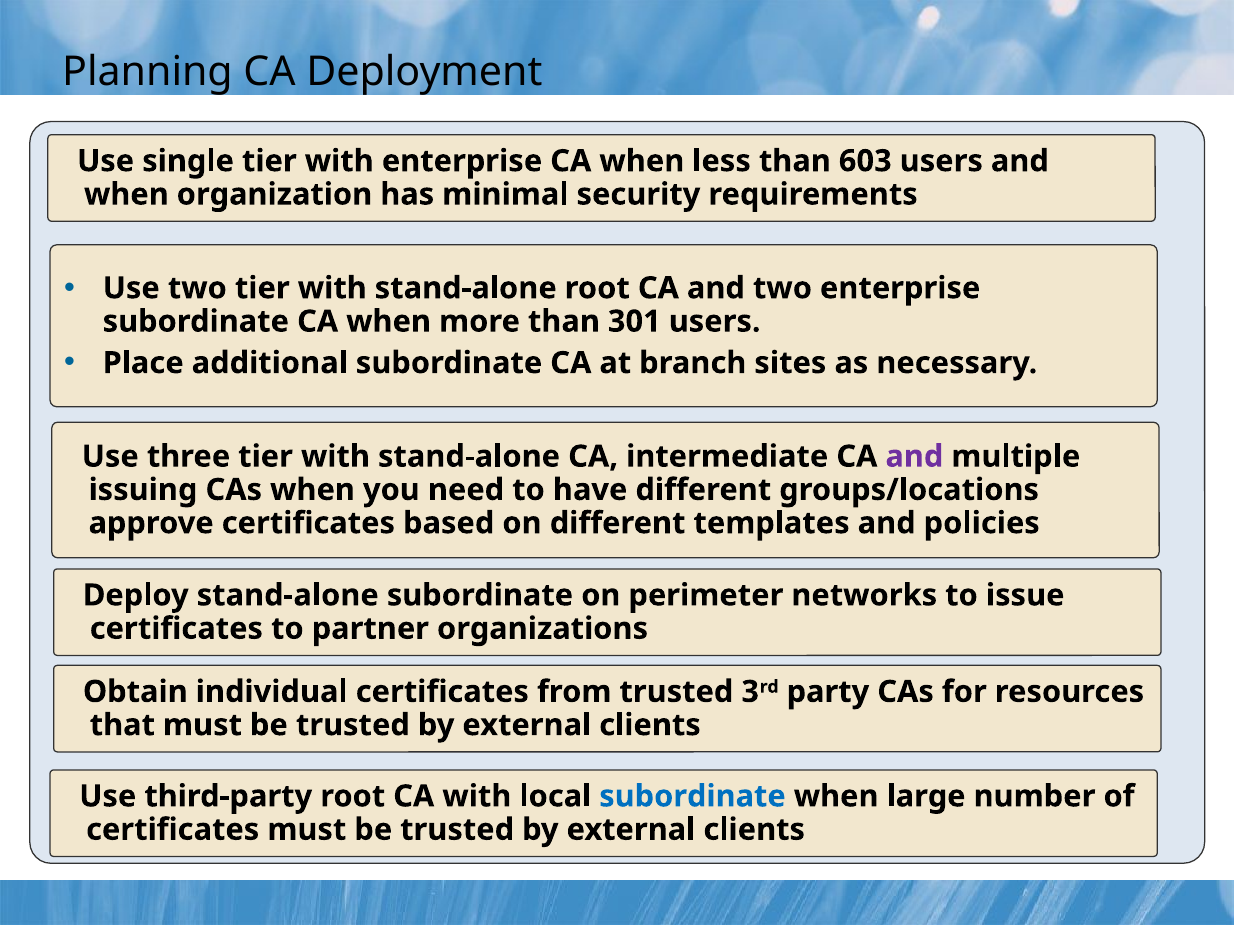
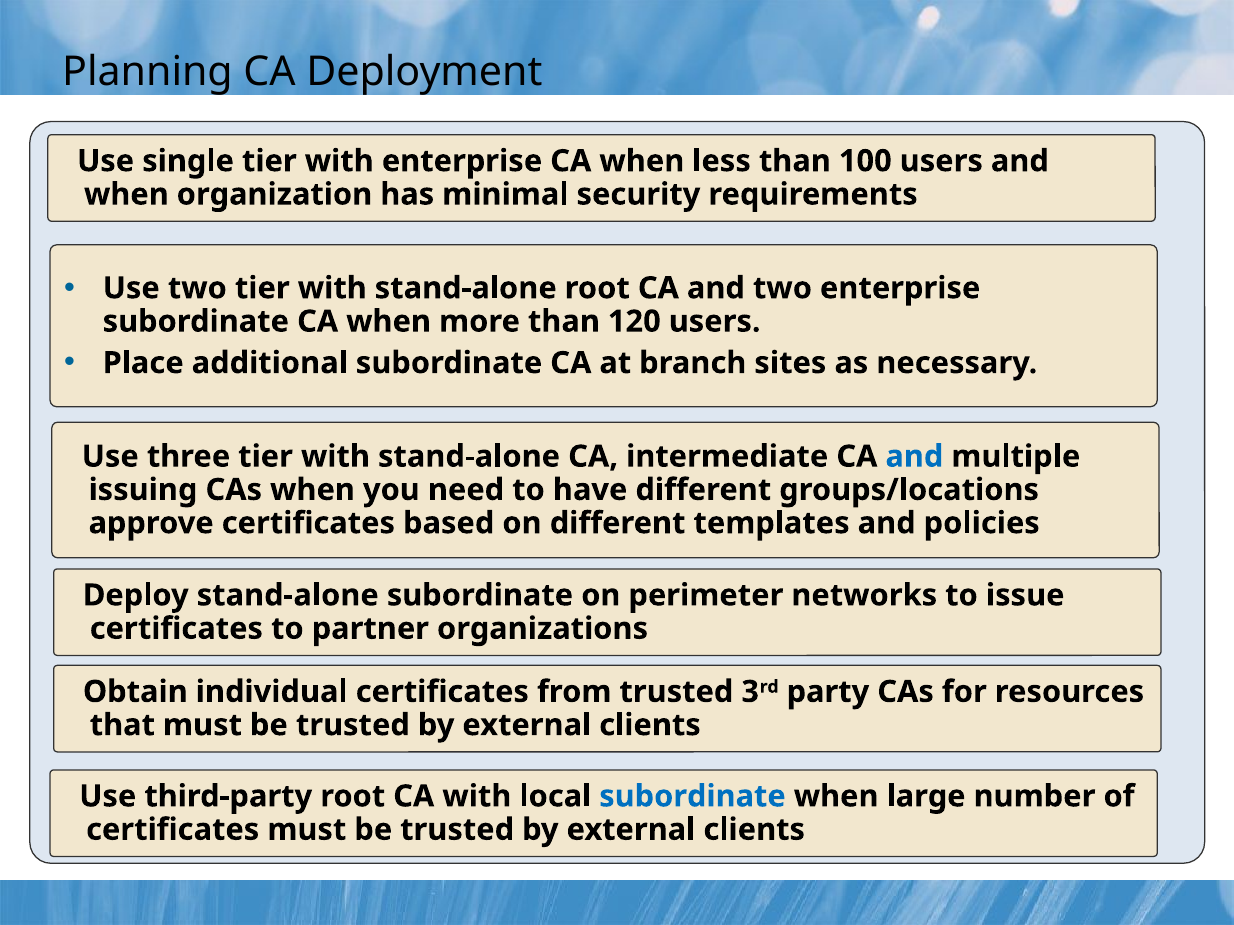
603: 603 -> 100
301: 301 -> 120
and at (914, 457) colour: purple -> blue
